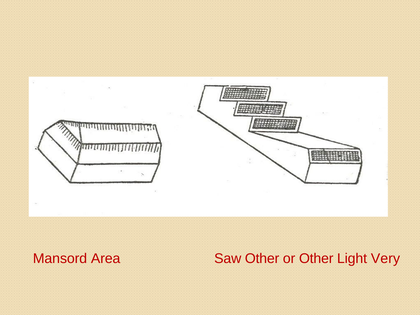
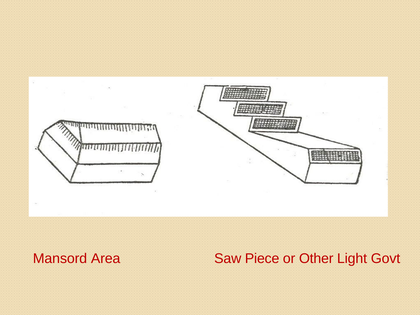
Saw Other: Other -> Piece
Very: Very -> Govt
